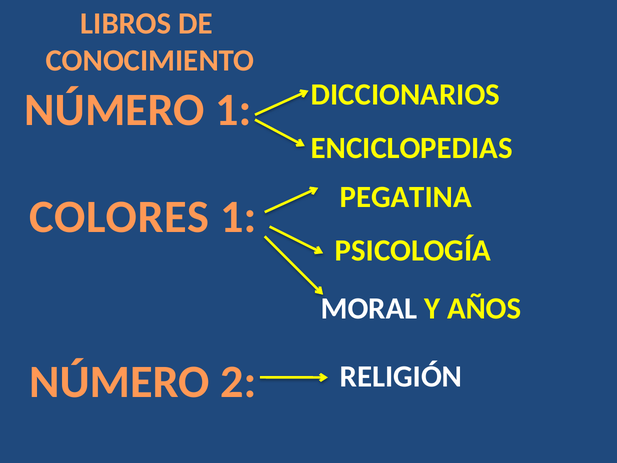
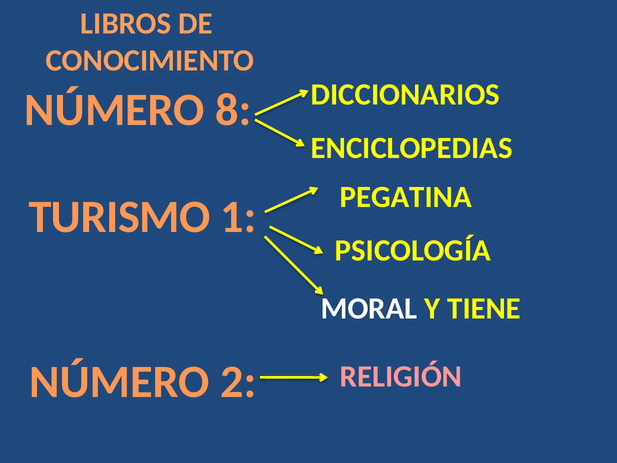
NÚMERO 1: 1 -> 8
COLORES: COLORES -> TURISMO
AÑOS: AÑOS -> TIENE
RELIGIÓN colour: white -> pink
